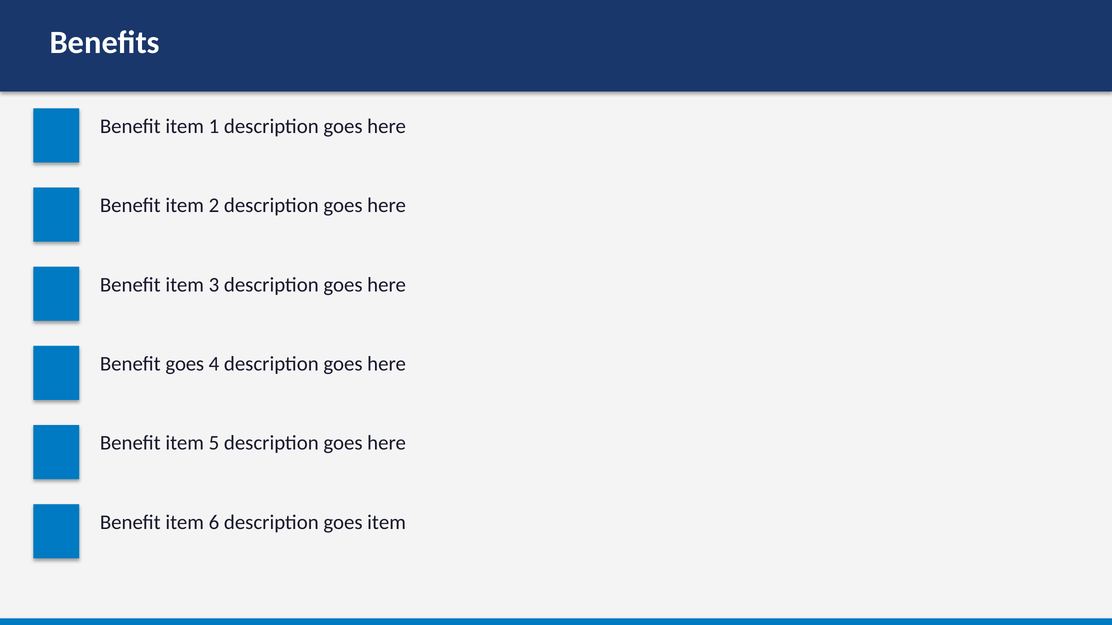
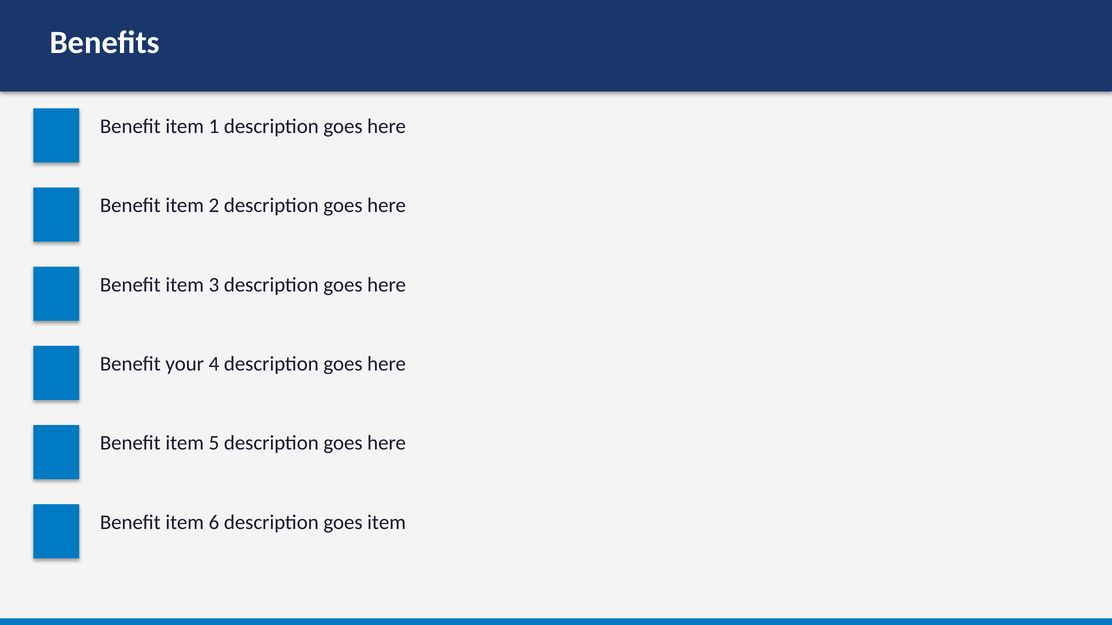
Benefit goes: goes -> your
